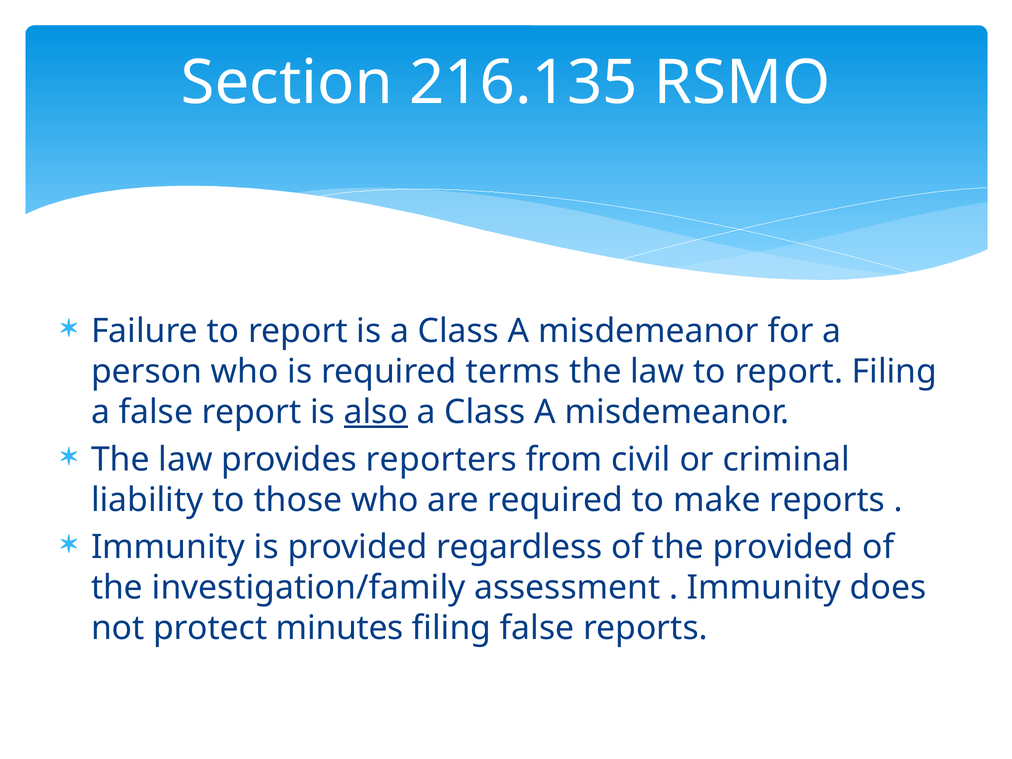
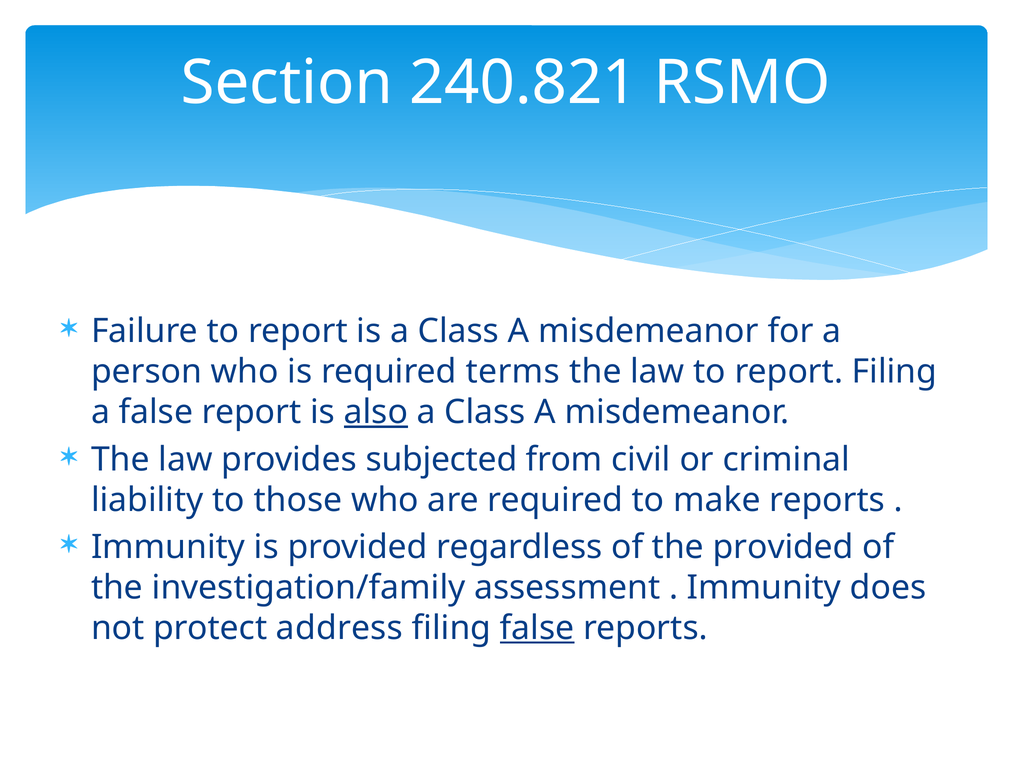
216.135: 216.135 -> 240.821
reporters: reporters -> subjected
minutes: minutes -> address
false at (537, 628) underline: none -> present
